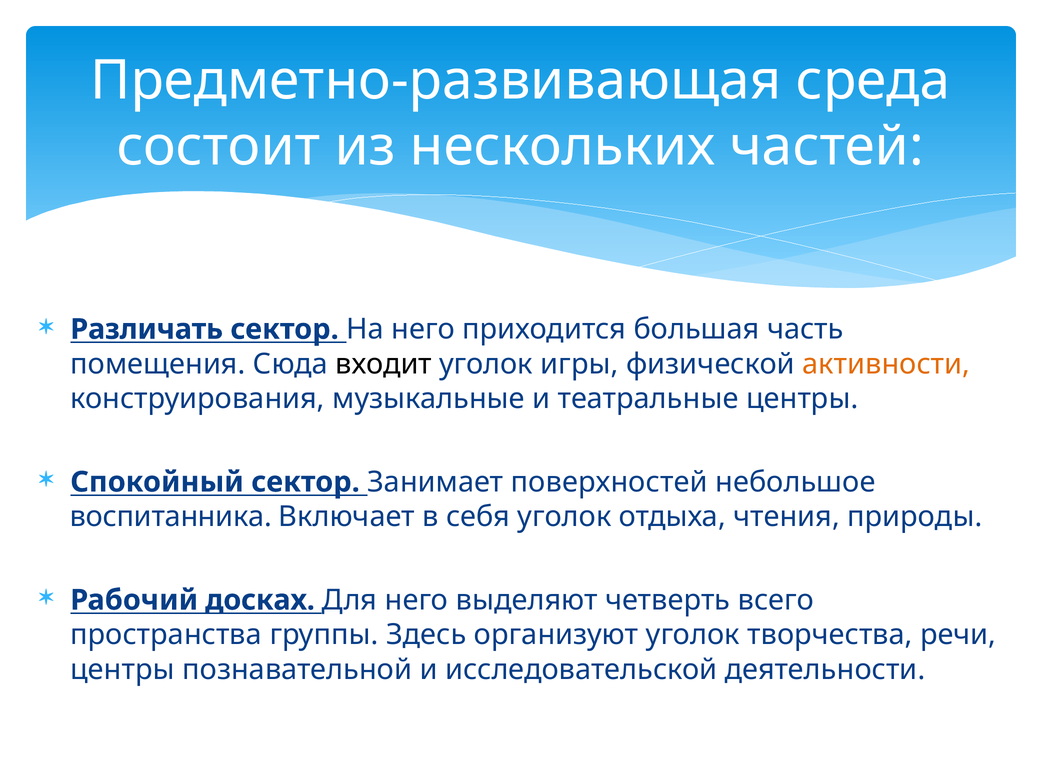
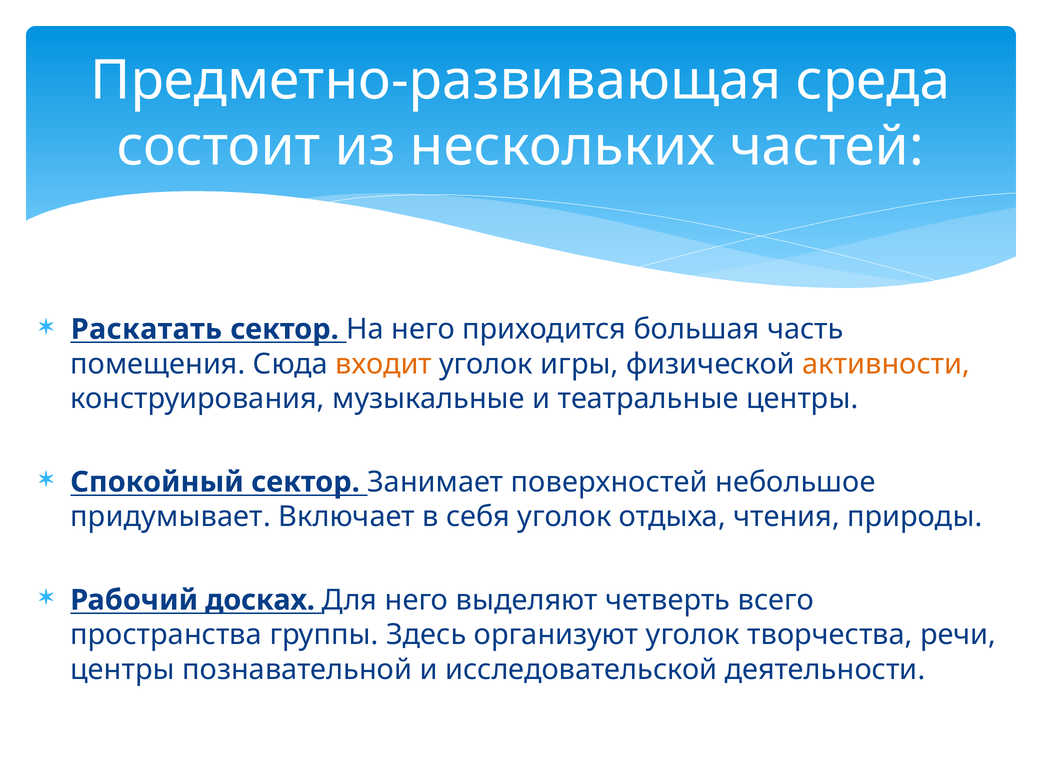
Различать: Различать -> Раскатать
входит colour: black -> orange
воспитанника: воспитанника -> придумывает
